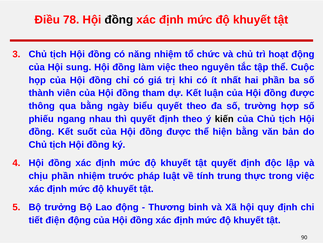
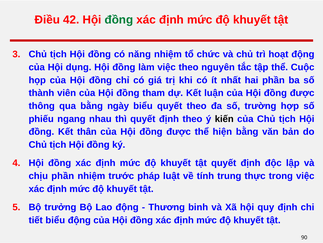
78: 78 -> 42
đồng at (119, 20) colour: black -> green
sung: sung -> dụng
suốt: suốt -> thân
tiết điện: điện -> biểu
